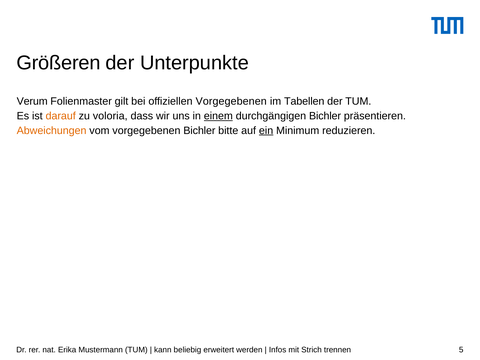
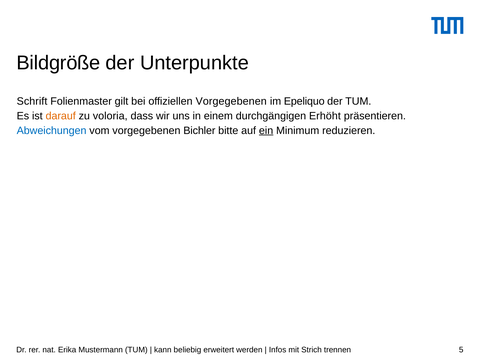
Größeren: Größeren -> Bildgröße
Verum: Verum -> Schrift
Tabellen: Tabellen -> Epeliquo
einem underline: present -> none
durchgängigen Bichler: Bichler -> Erhöht
Abweichungen colour: orange -> blue
